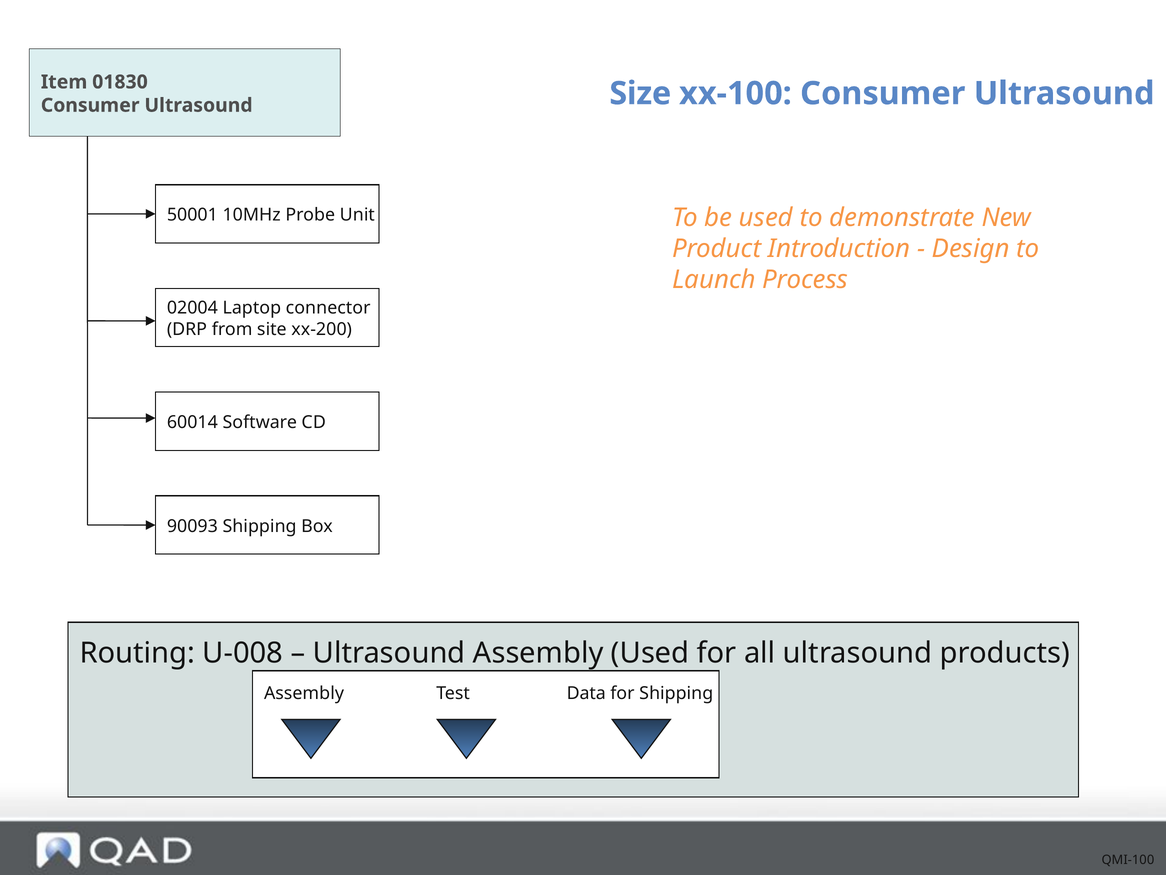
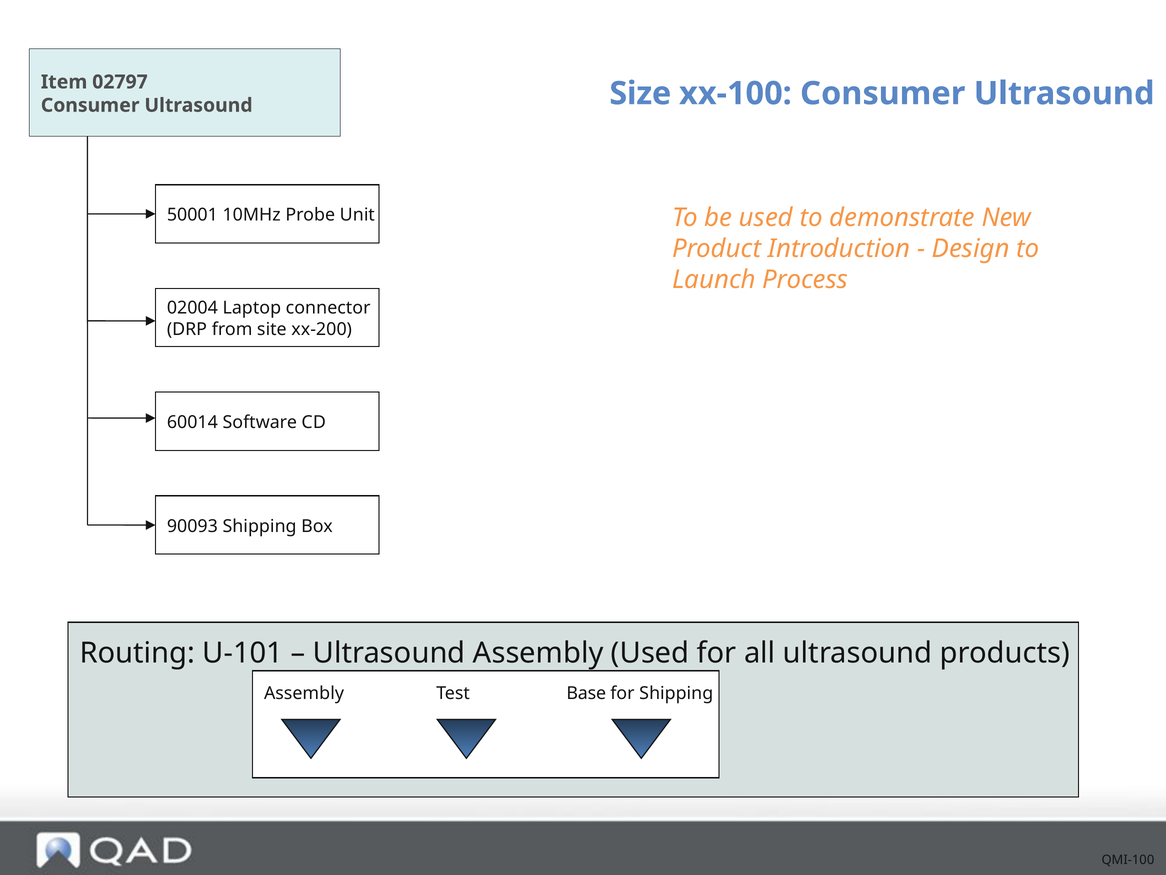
01830: 01830 -> 02797
U-008: U-008 -> U-101
Data: Data -> Base
